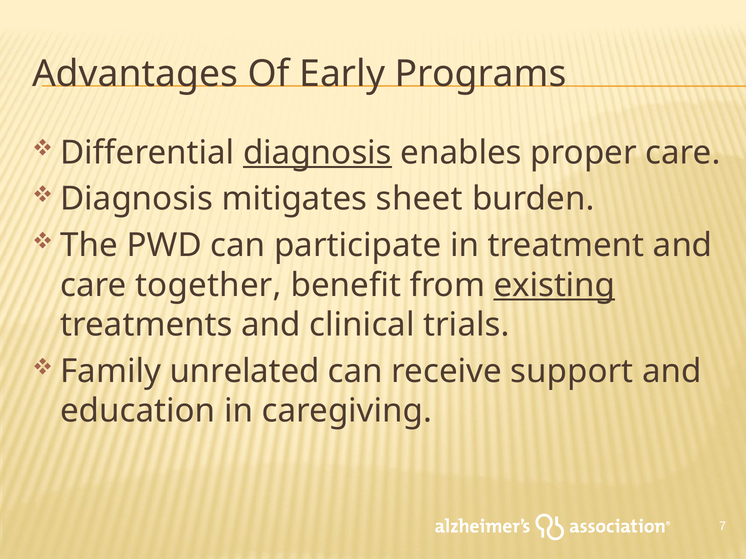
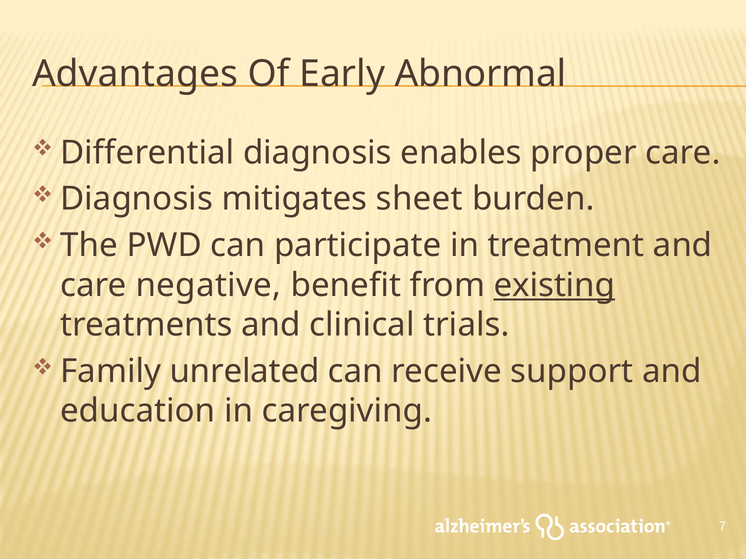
Programs: Programs -> Abnormal
diagnosis at (317, 153) underline: present -> none
together: together -> negative
